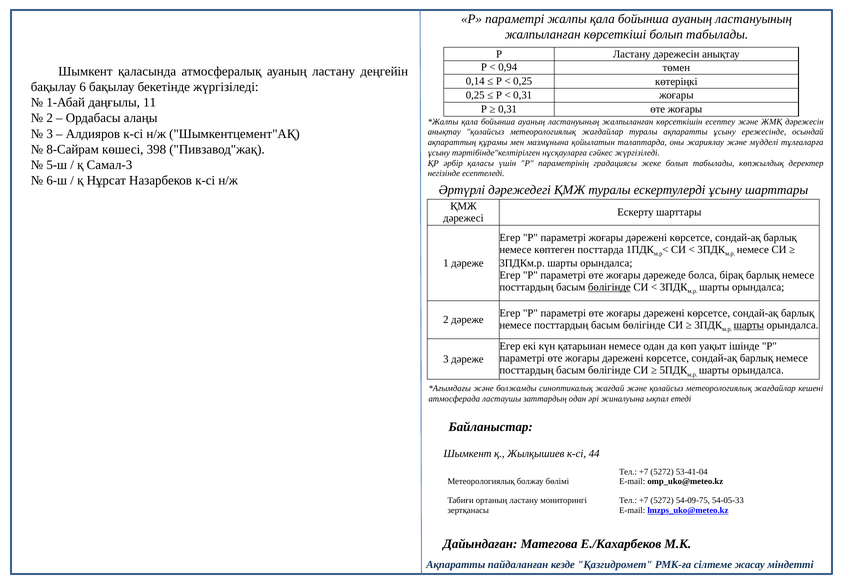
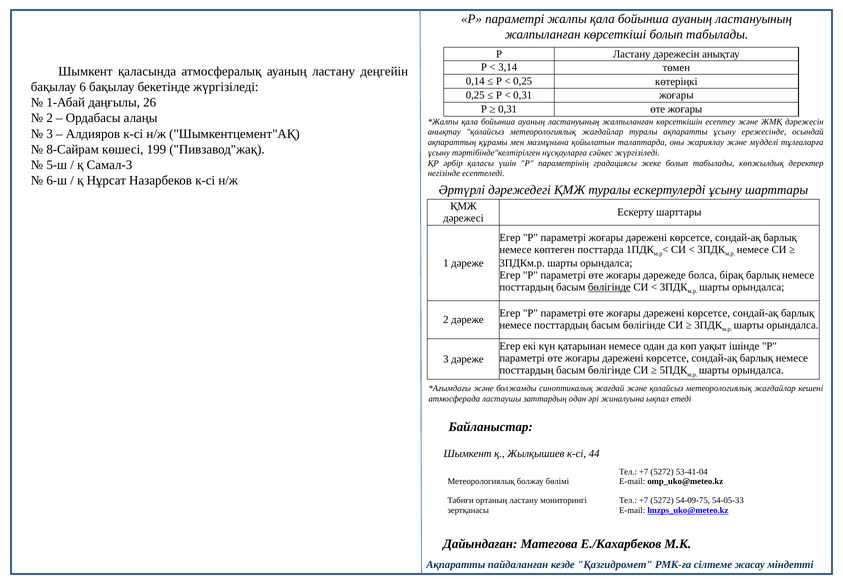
0,94: 0,94 -> 3,14
11: 11 -> 26
398: 398 -> 199
шарты at (749, 325) underline: present -> none
